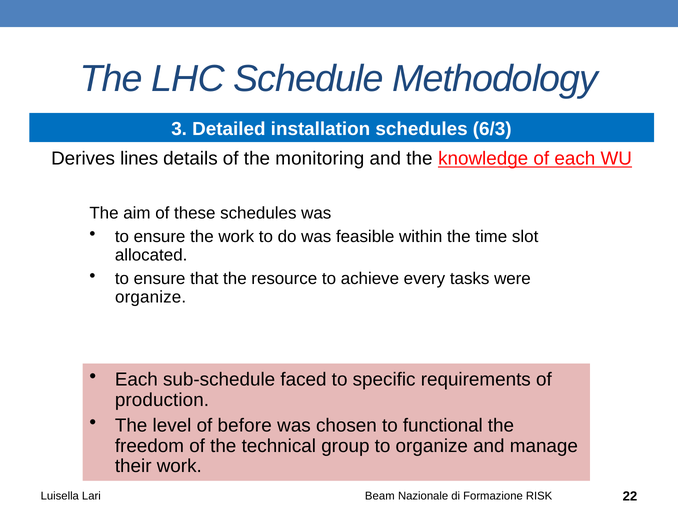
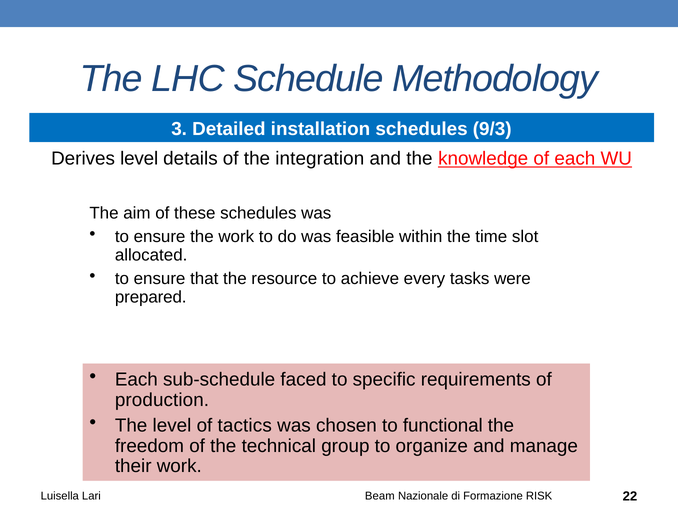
6/3: 6/3 -> 9/3
Derives lines: lines -> level
monitoring: monitoring -> integration
organize at (151, 297): organize -> prepared
before: before -> tactics
